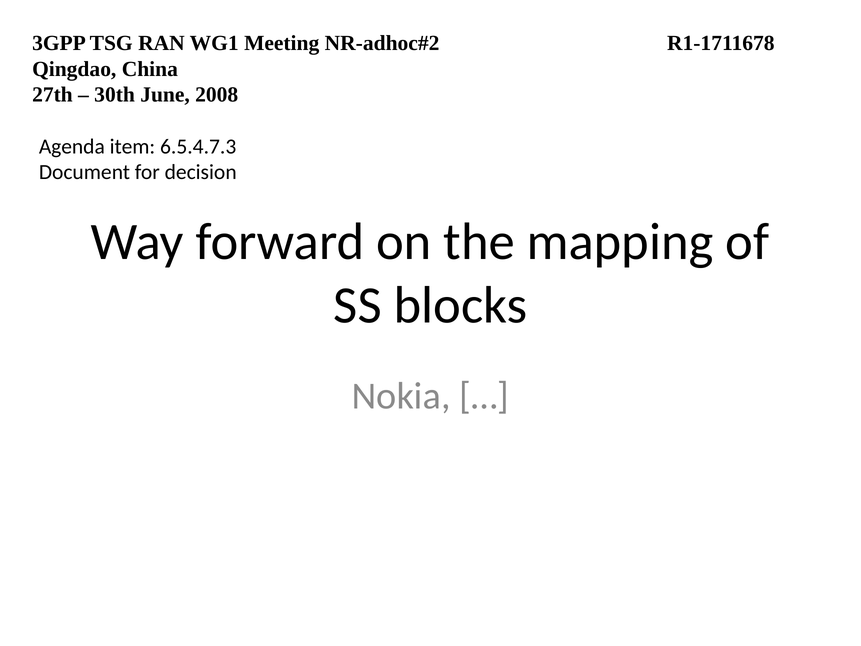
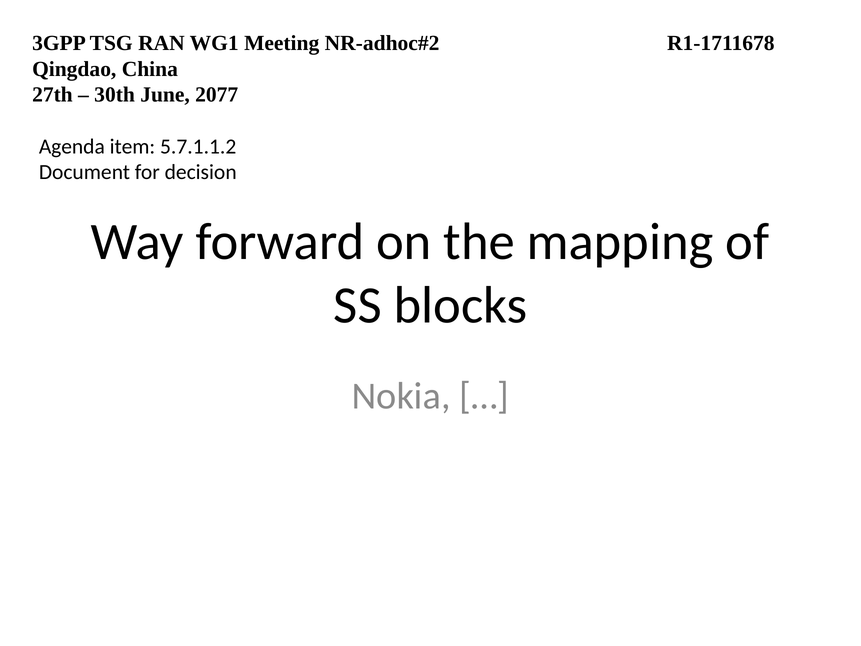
2008: 2008 -> 2077
6.5.4.7.3: 6.5.4.7.3 -> 5.7.1.1.2
